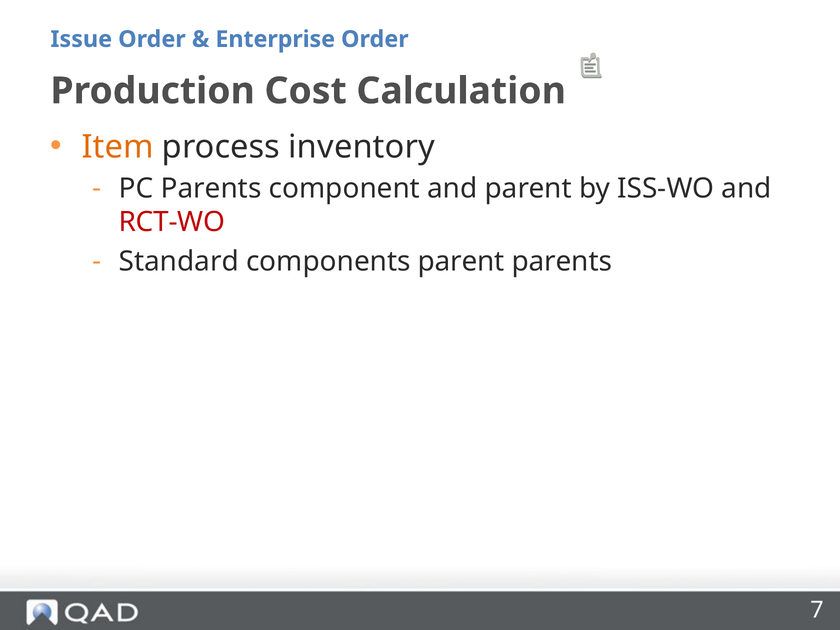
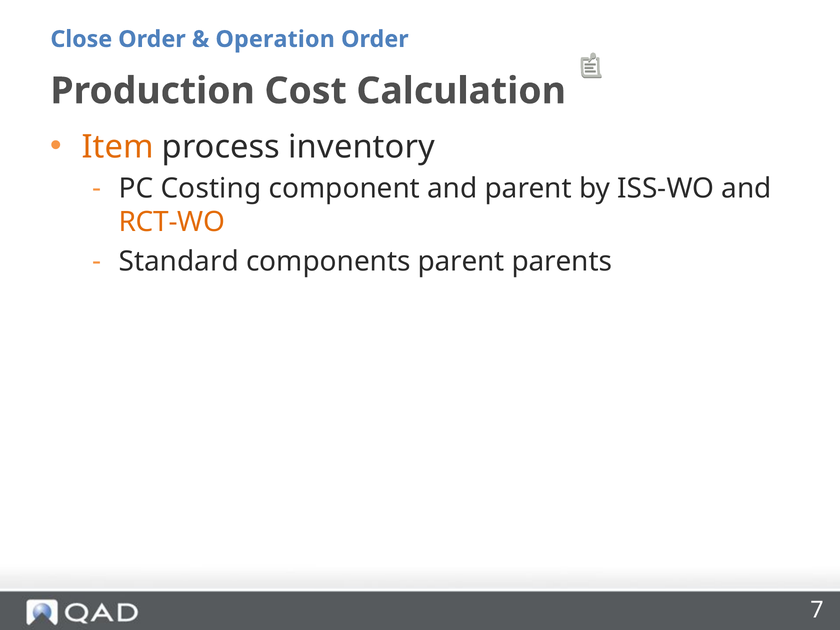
Issue: Issue -> Close
Enterprise: Enterprise -> Operation
PC Parents: Parents -> Costing
RCT-WO colour: red -> orange
